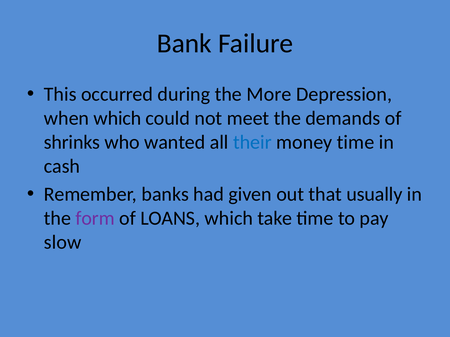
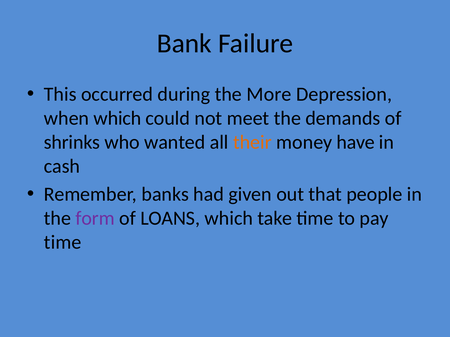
their colour: blue -> orange
money time: time -> have
usually: usually -> people
slow at (63, 242): slow -> time
